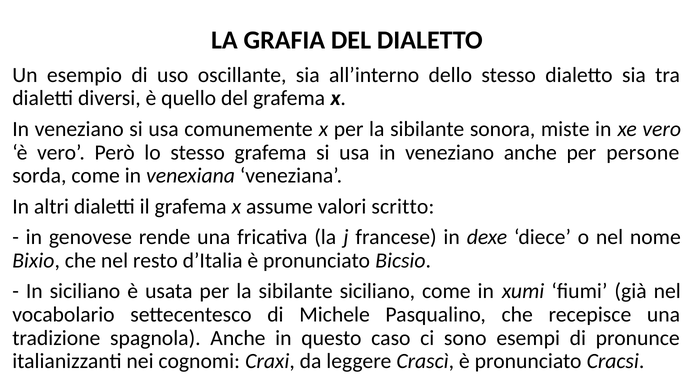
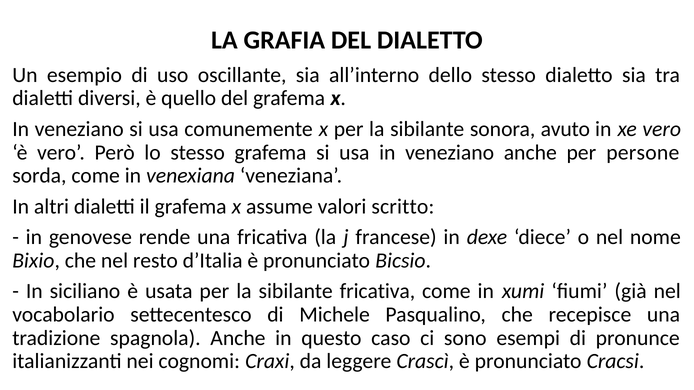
miste: miste -> avuto
sibilante siciliano: siciliano -> fricativa
